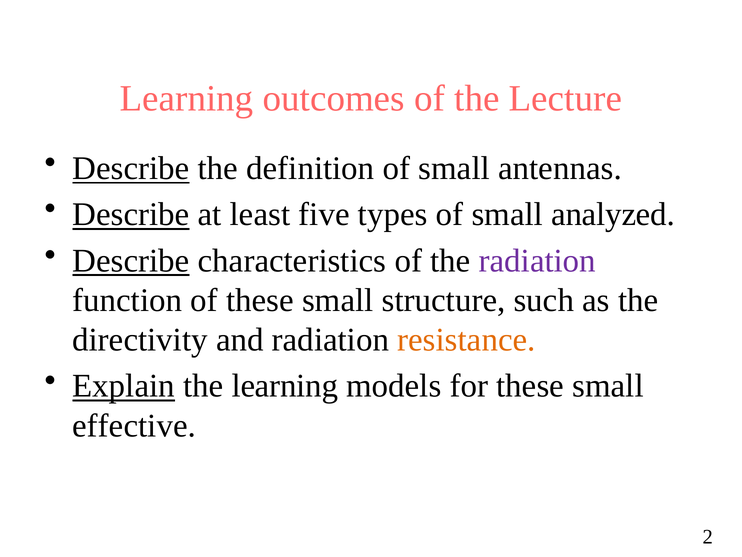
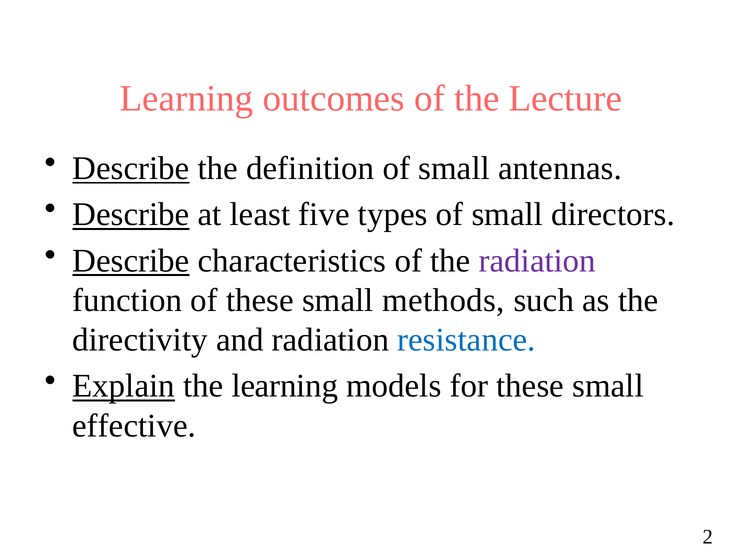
analyzed: analyzed -> directors
structure: structure -> methods
resistance colour: orange -> blue
